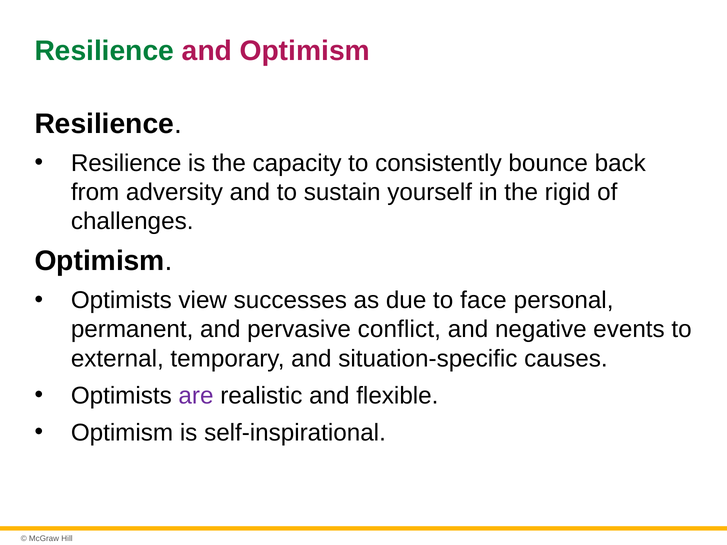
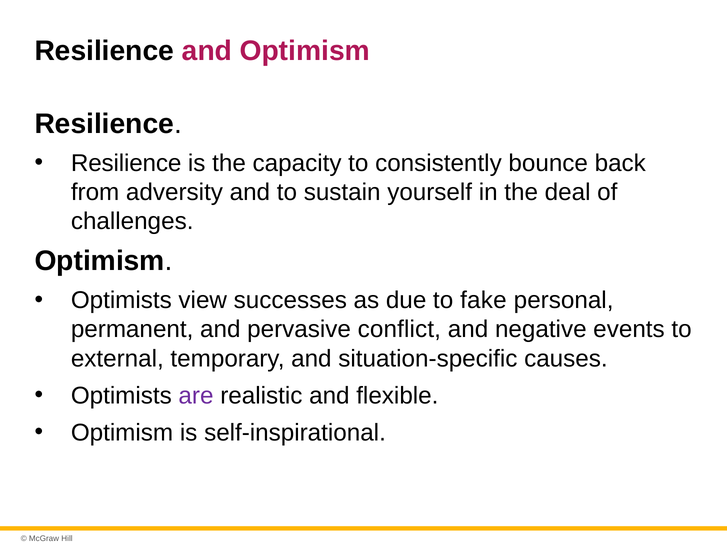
Resilience at (104, 51) colour: green -> black
rigid: rigid -> deal
face: face -> fake
